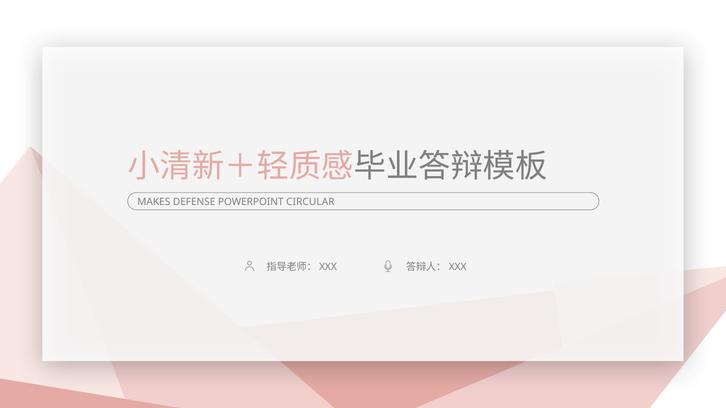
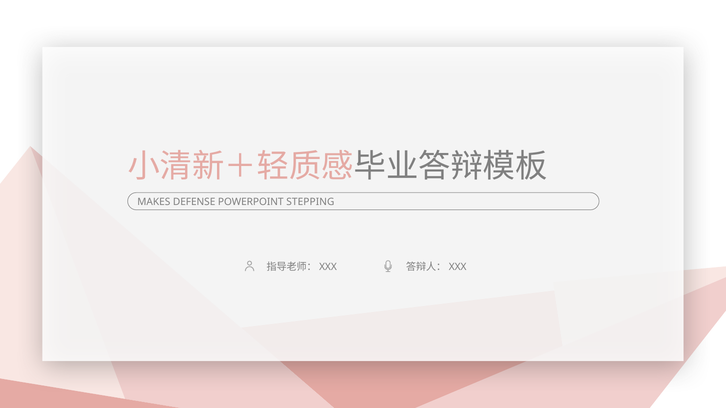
CIRCULAR: CIRCULAR -> STEPPING
